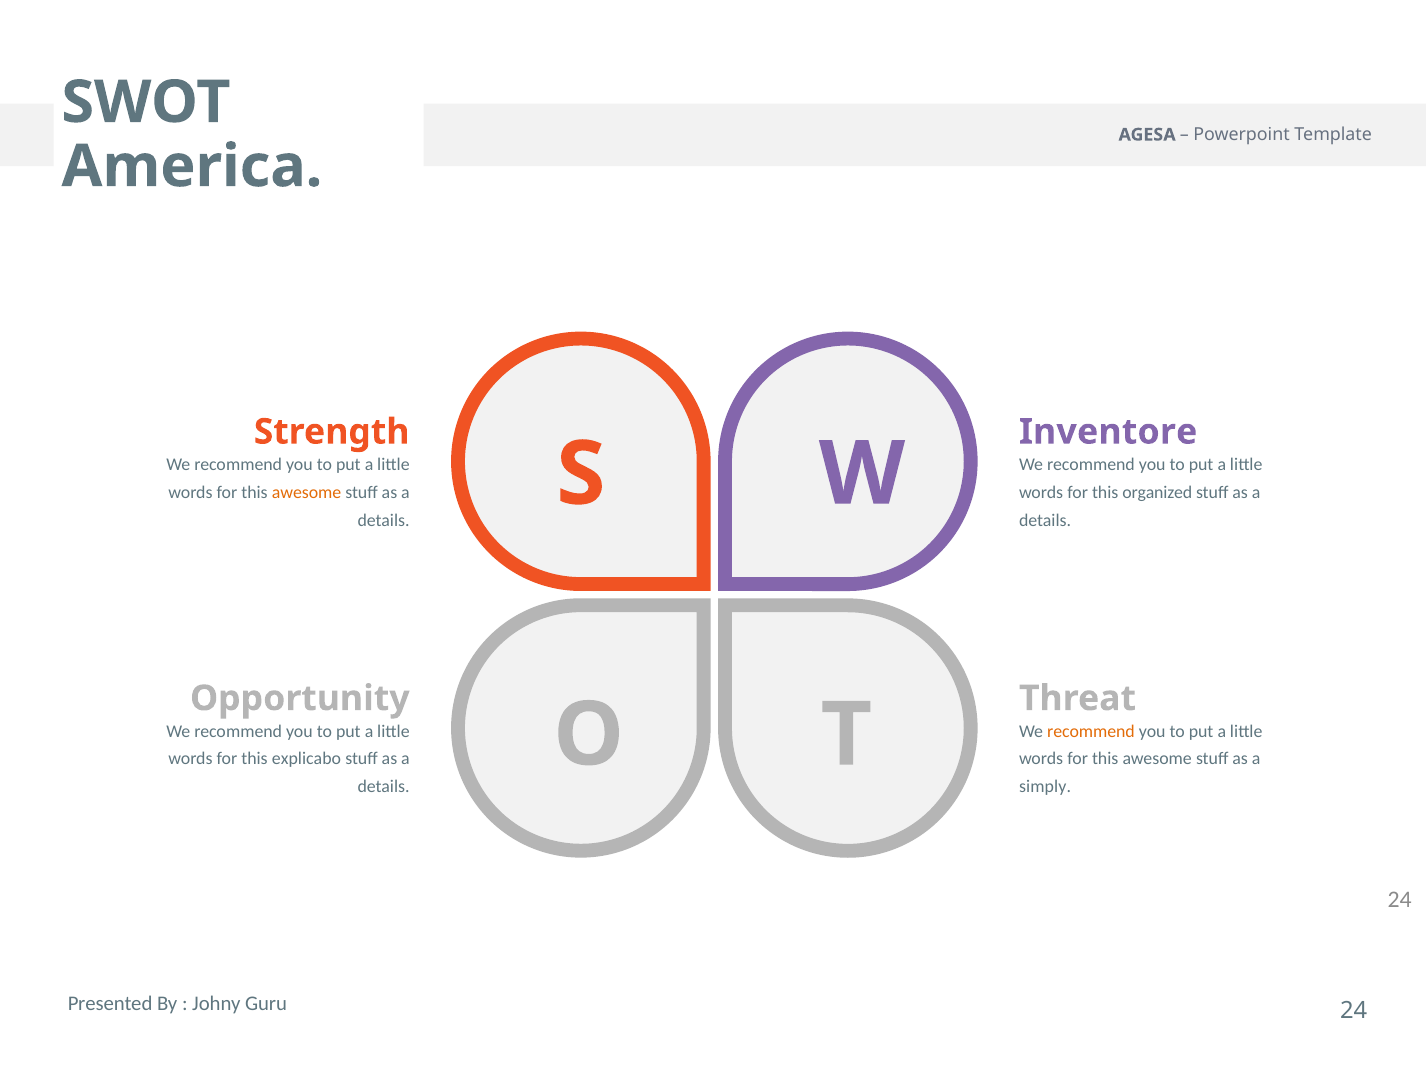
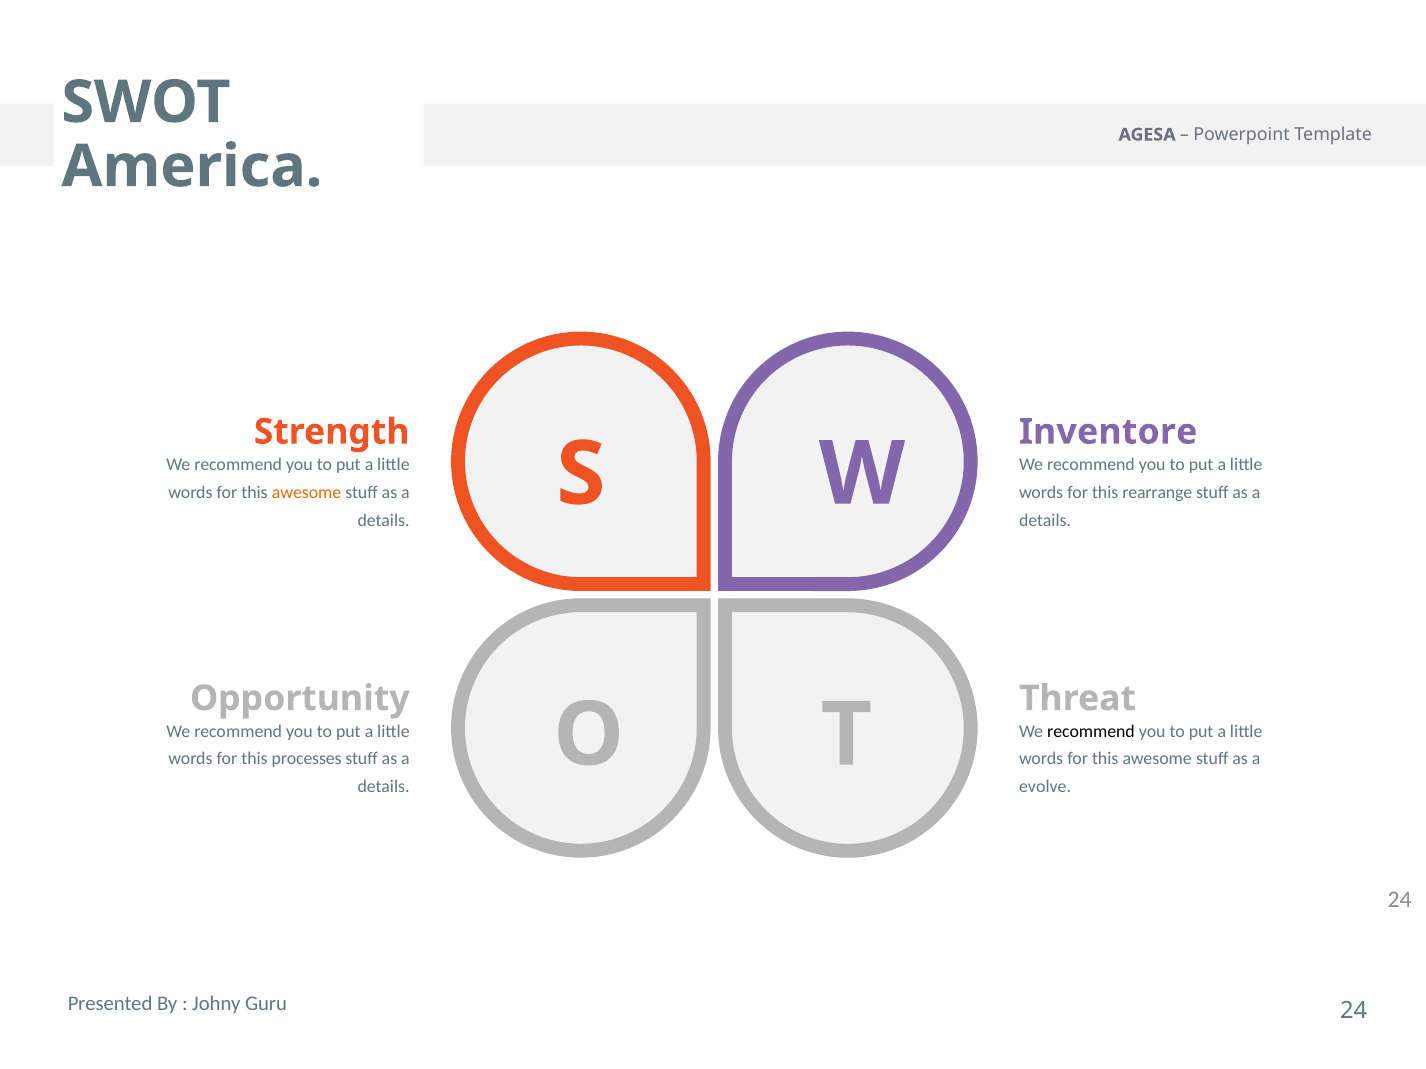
organized: organized -> rearrange
recommend at (1091, 732) colour: orange -> black
explicabo: explicabo -> processes
simply: simply -> evolve
